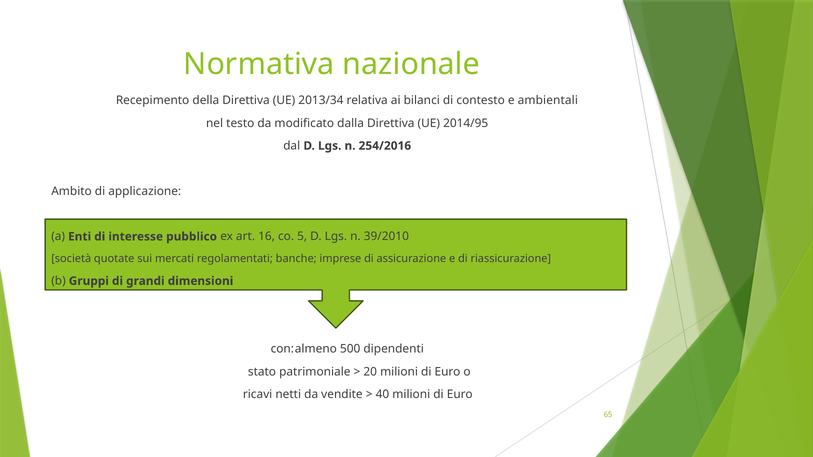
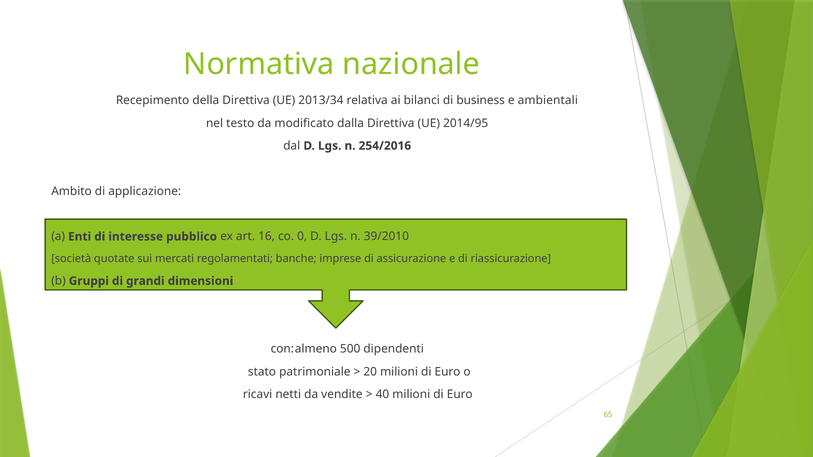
contesto: contesto -> business
5: 5 -> 0
